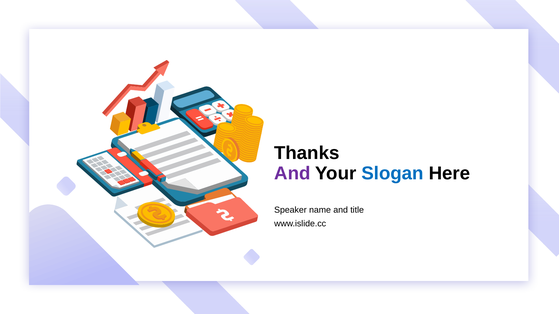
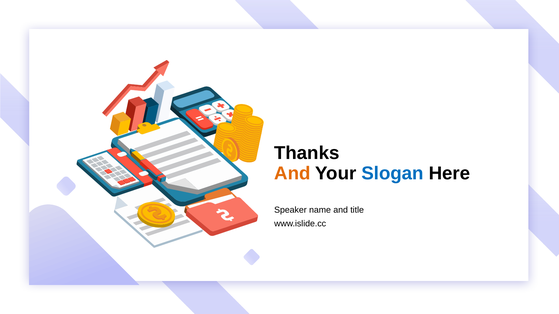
And at (292, 173) colour: purple -> orange
